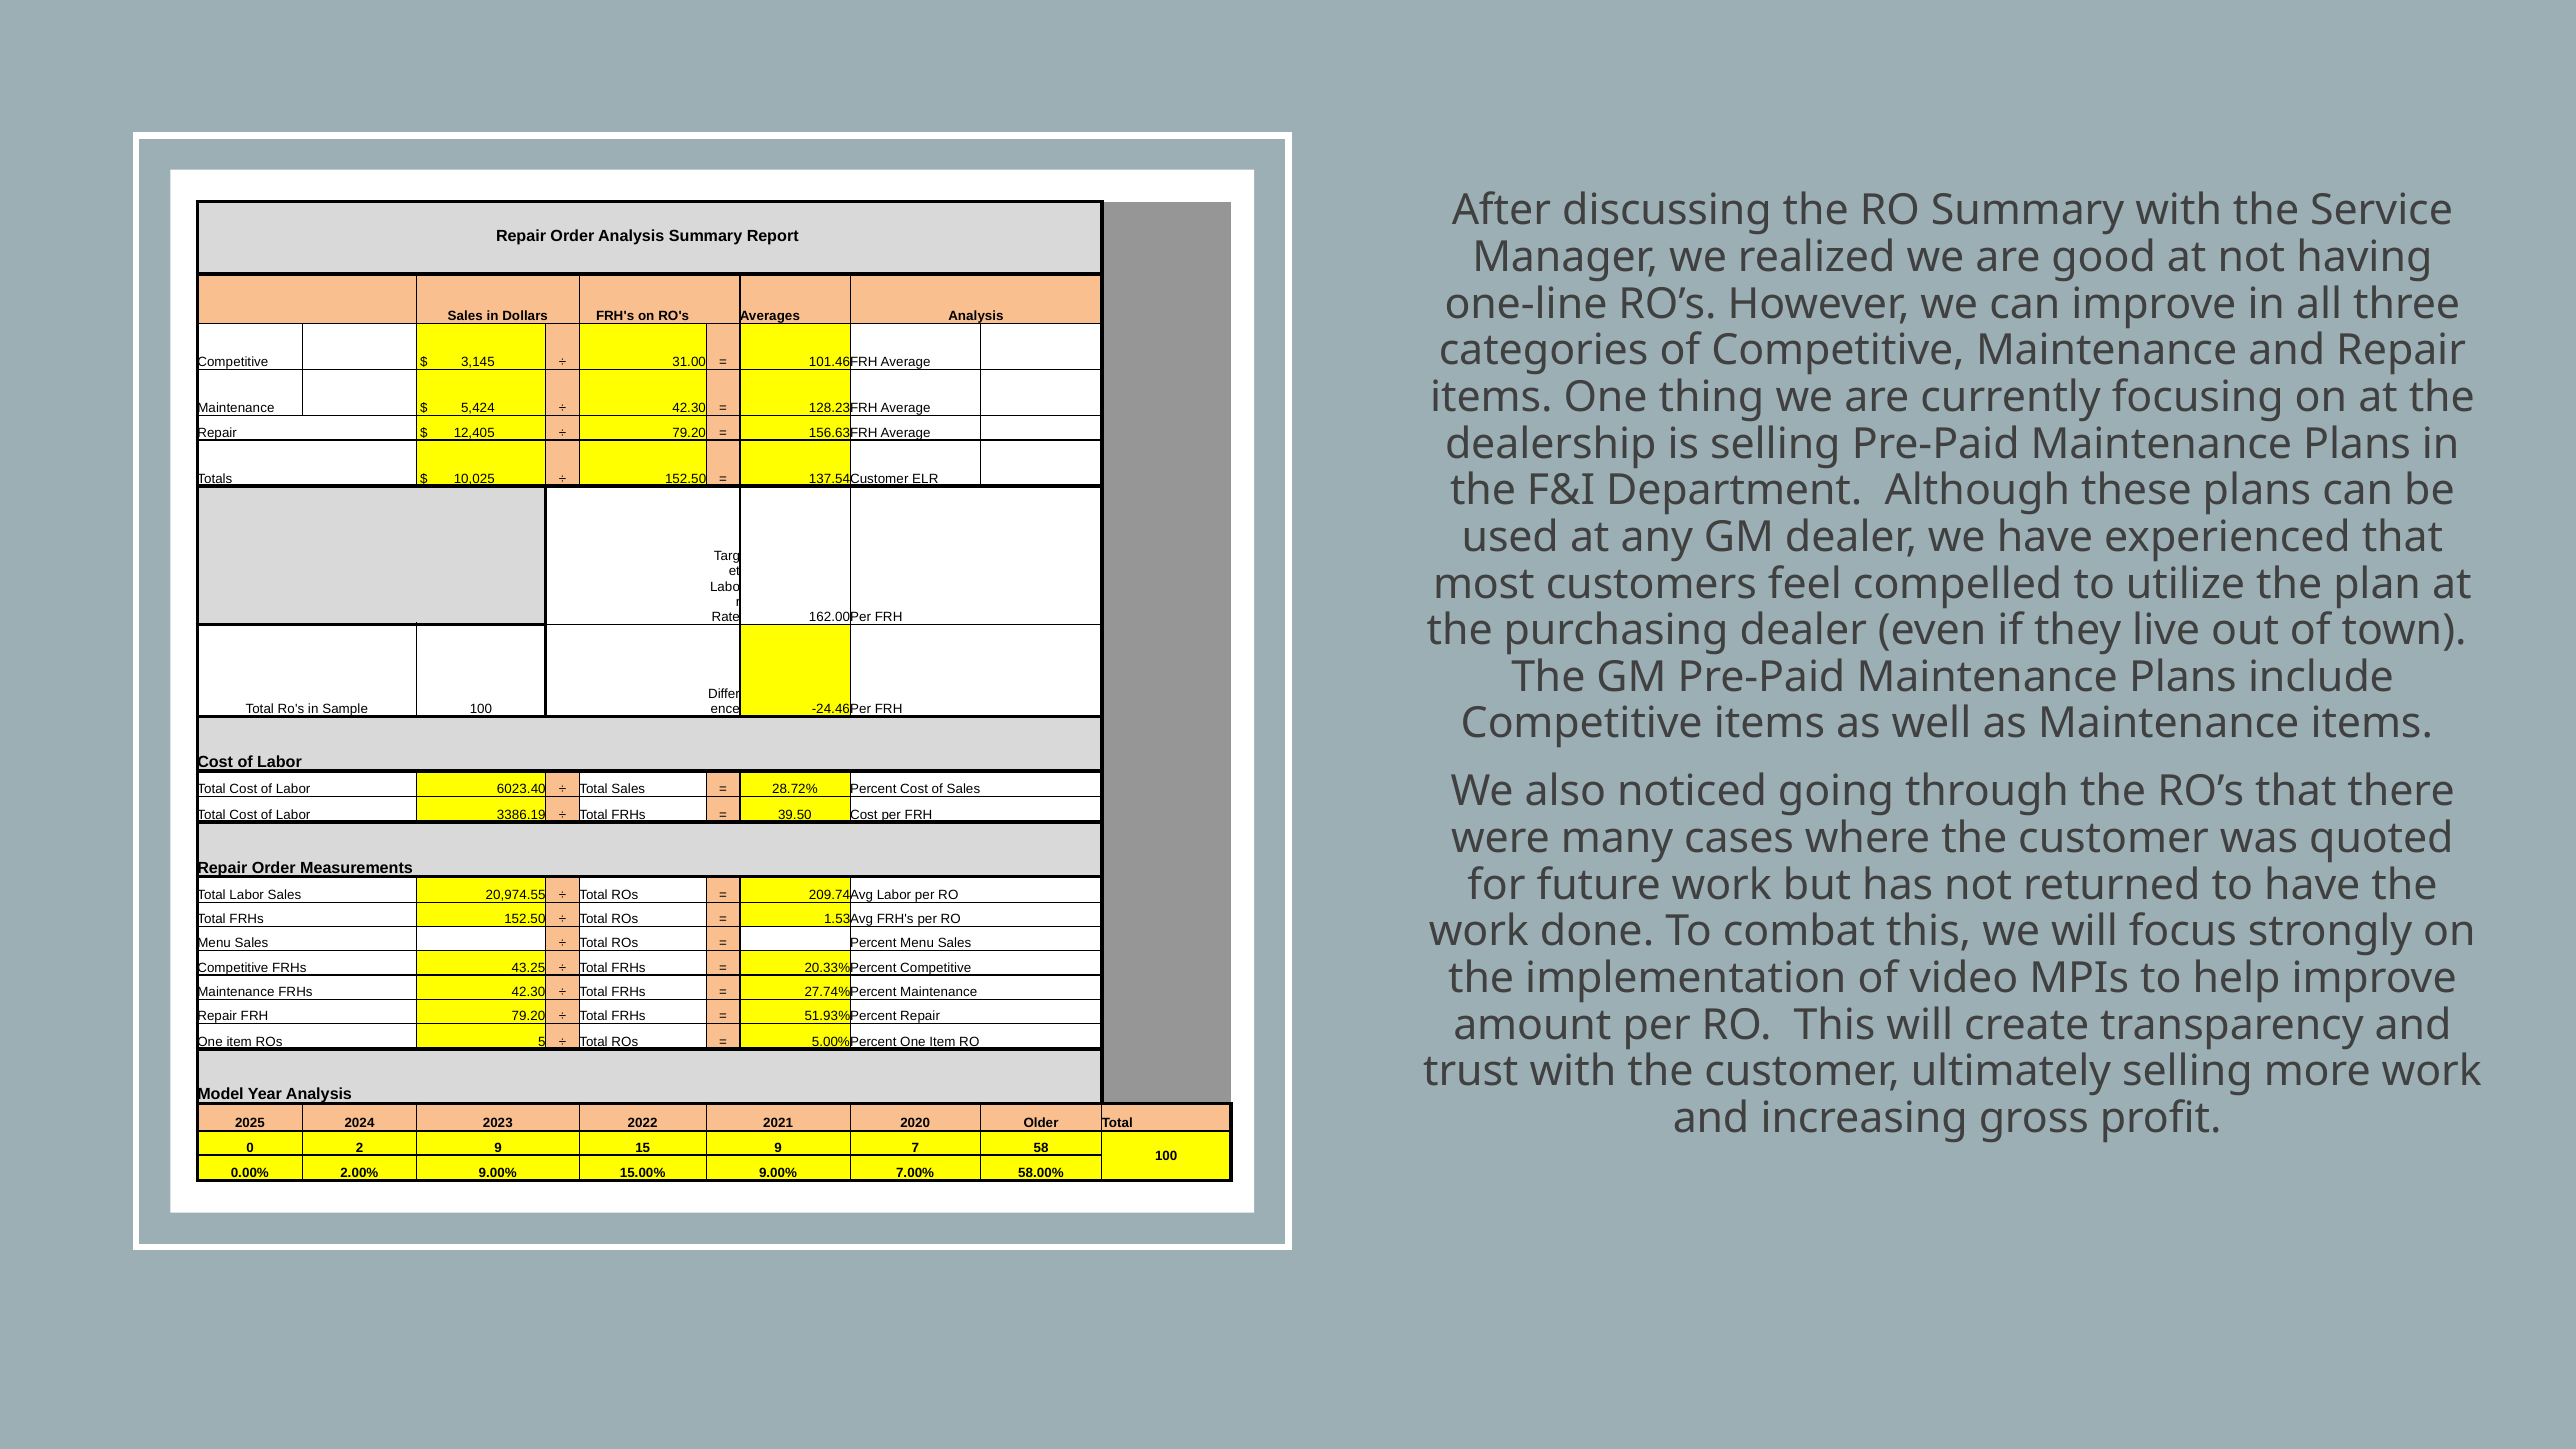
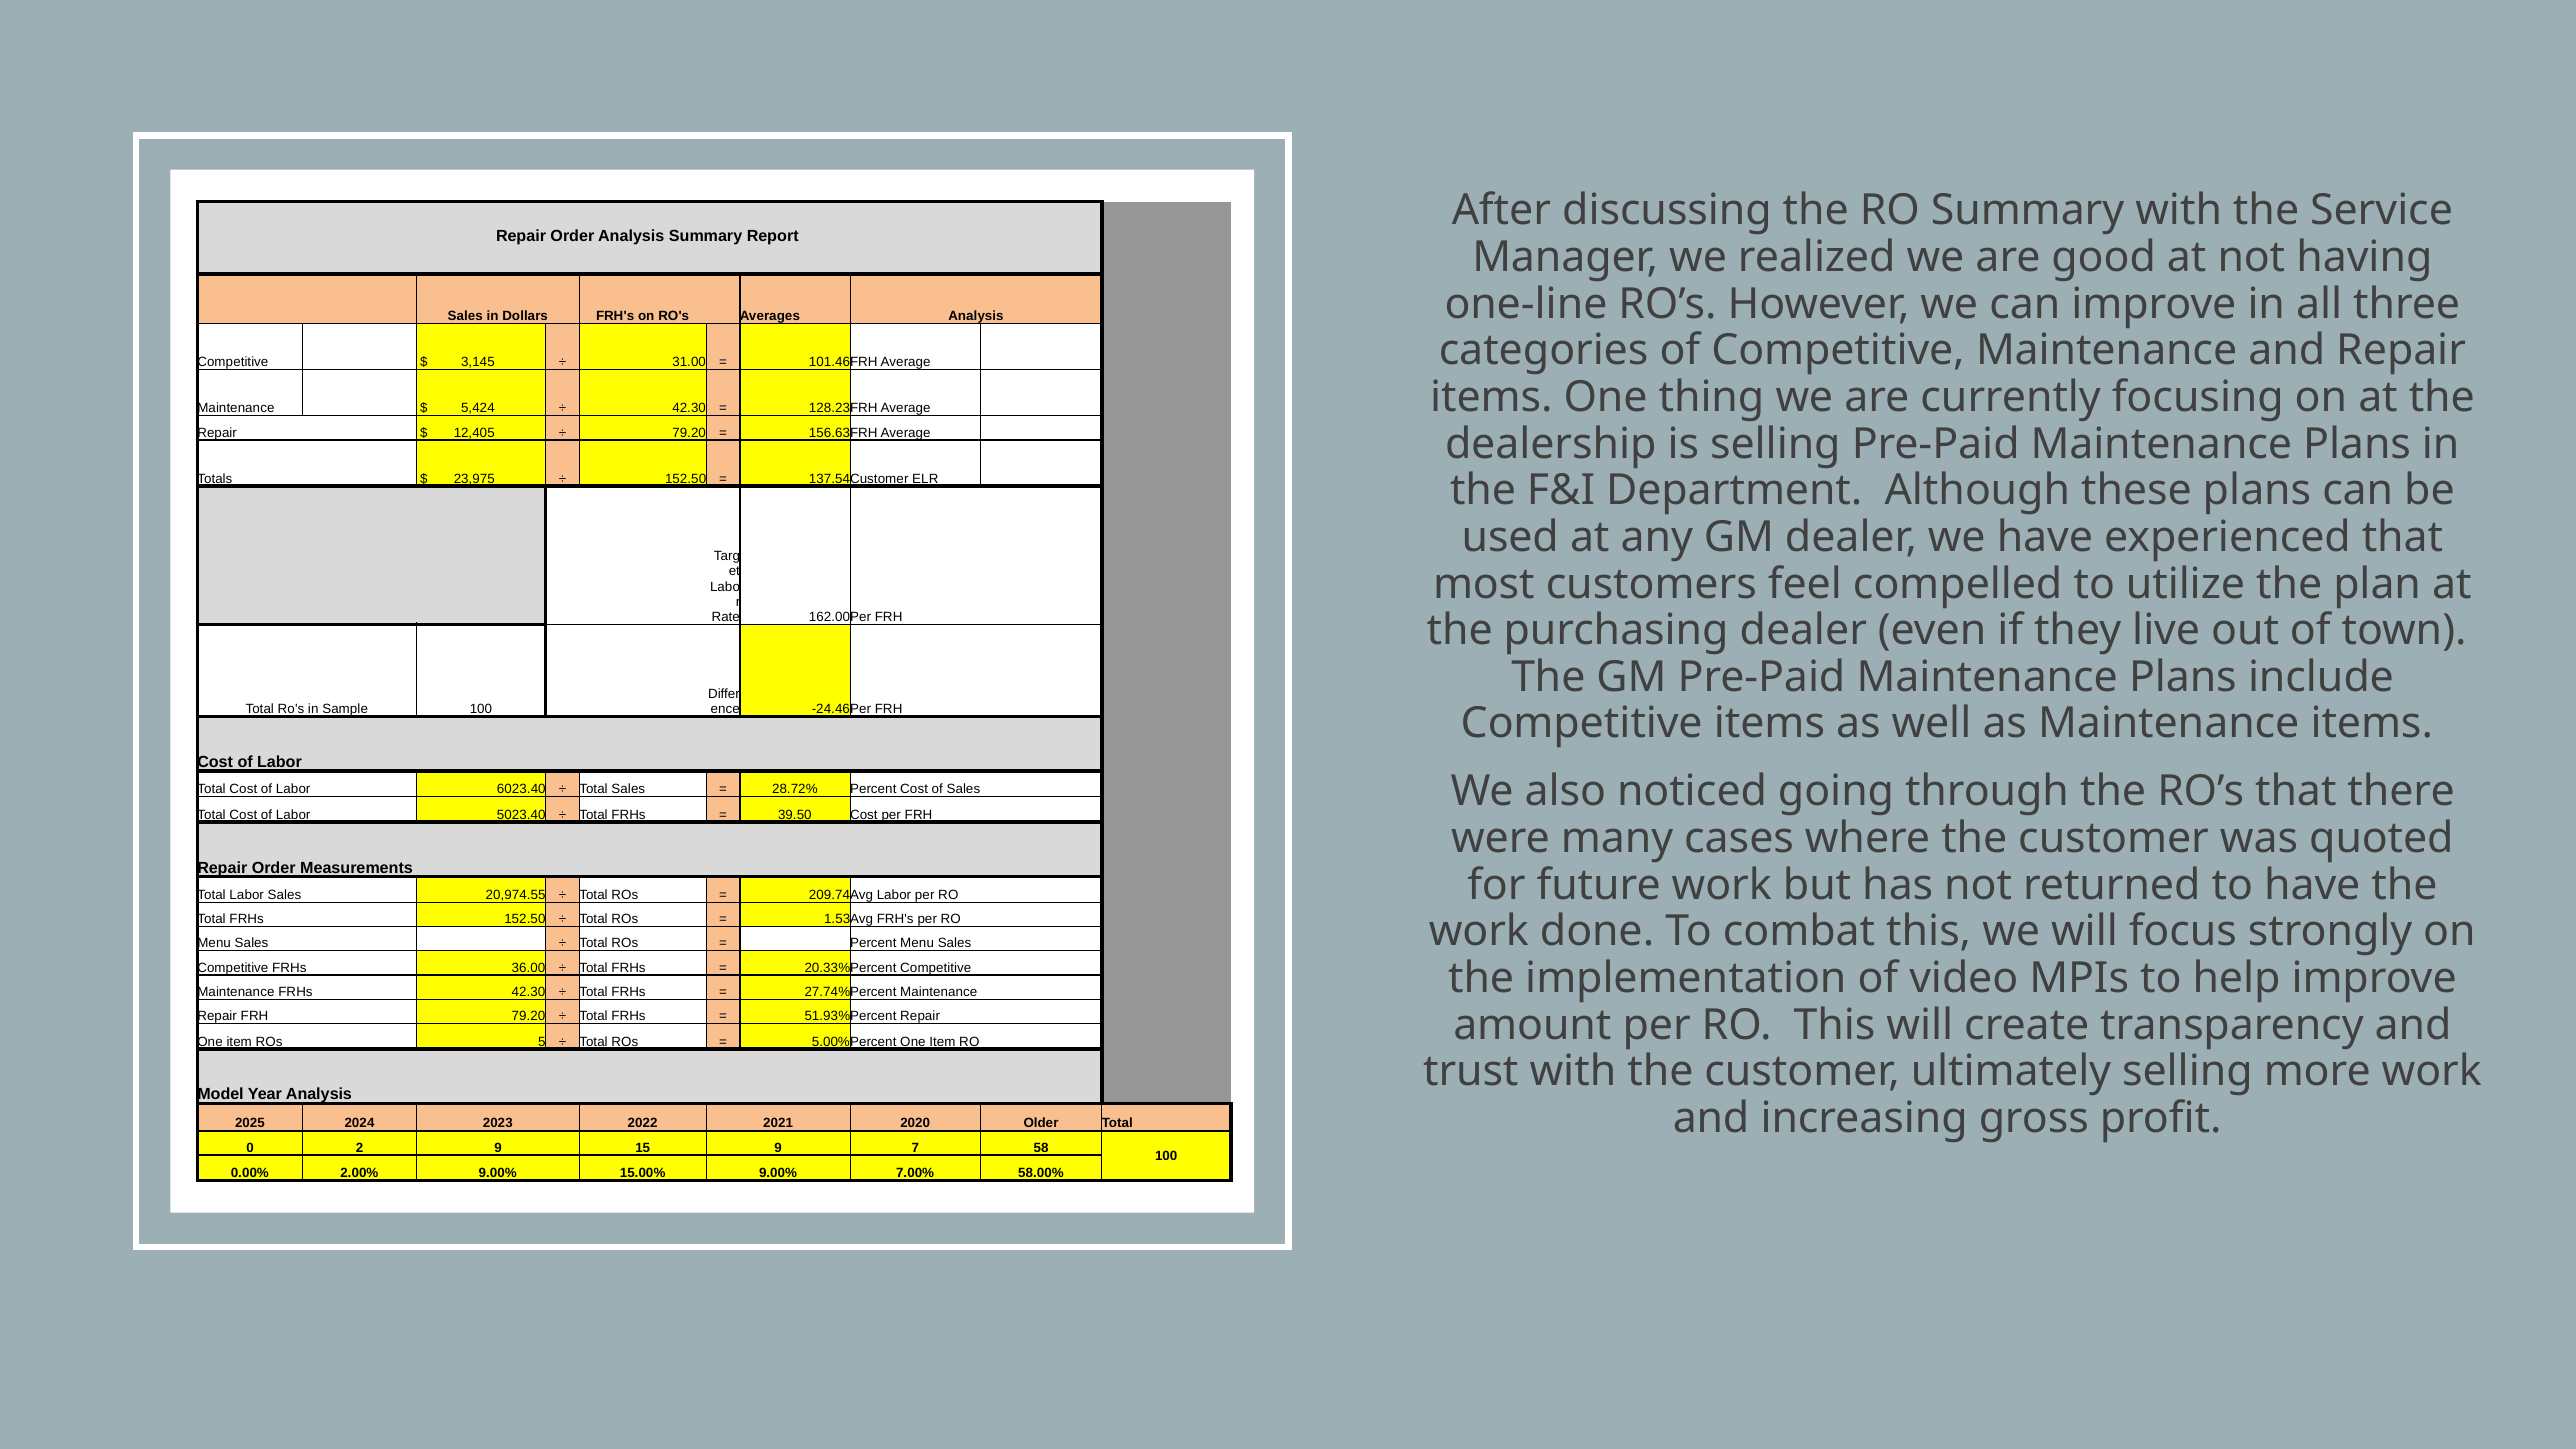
10,025: 10,025 -> 23,975
3386.19: 3386.19 -> 5023.40
43.25: 43.25 -> 36.00
